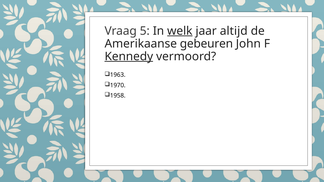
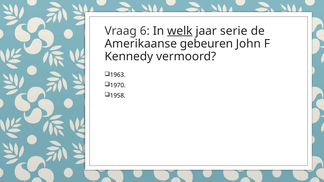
5: 5 -> 6
altijd: altijd -> serie
Kennedy underline: present -> none
